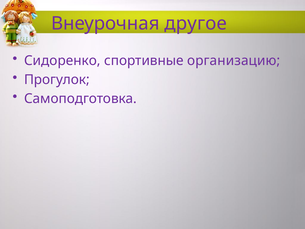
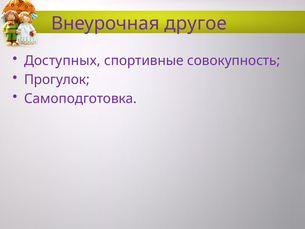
Сидоренко: Сидоренко -> Доступных
организацию: организацию -> совокупность
